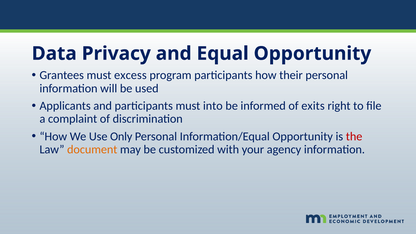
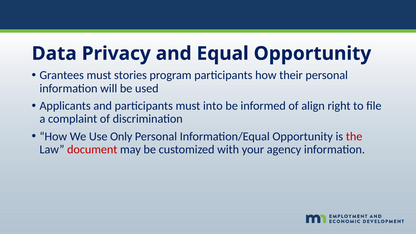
excess: excess -> stories
exits: exits -> align
document colour: orange -> red
